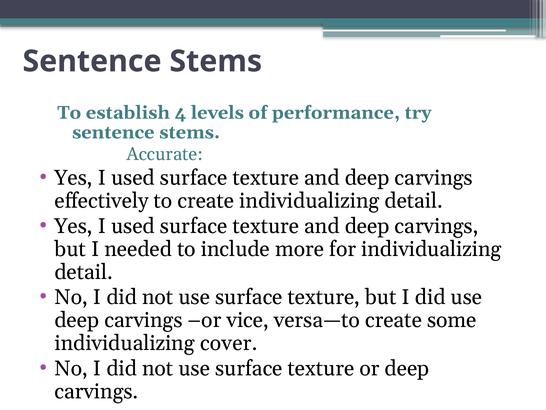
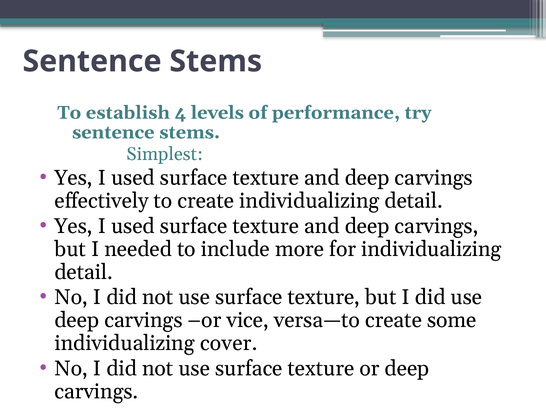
Accurate: Accurate -> Simplest
